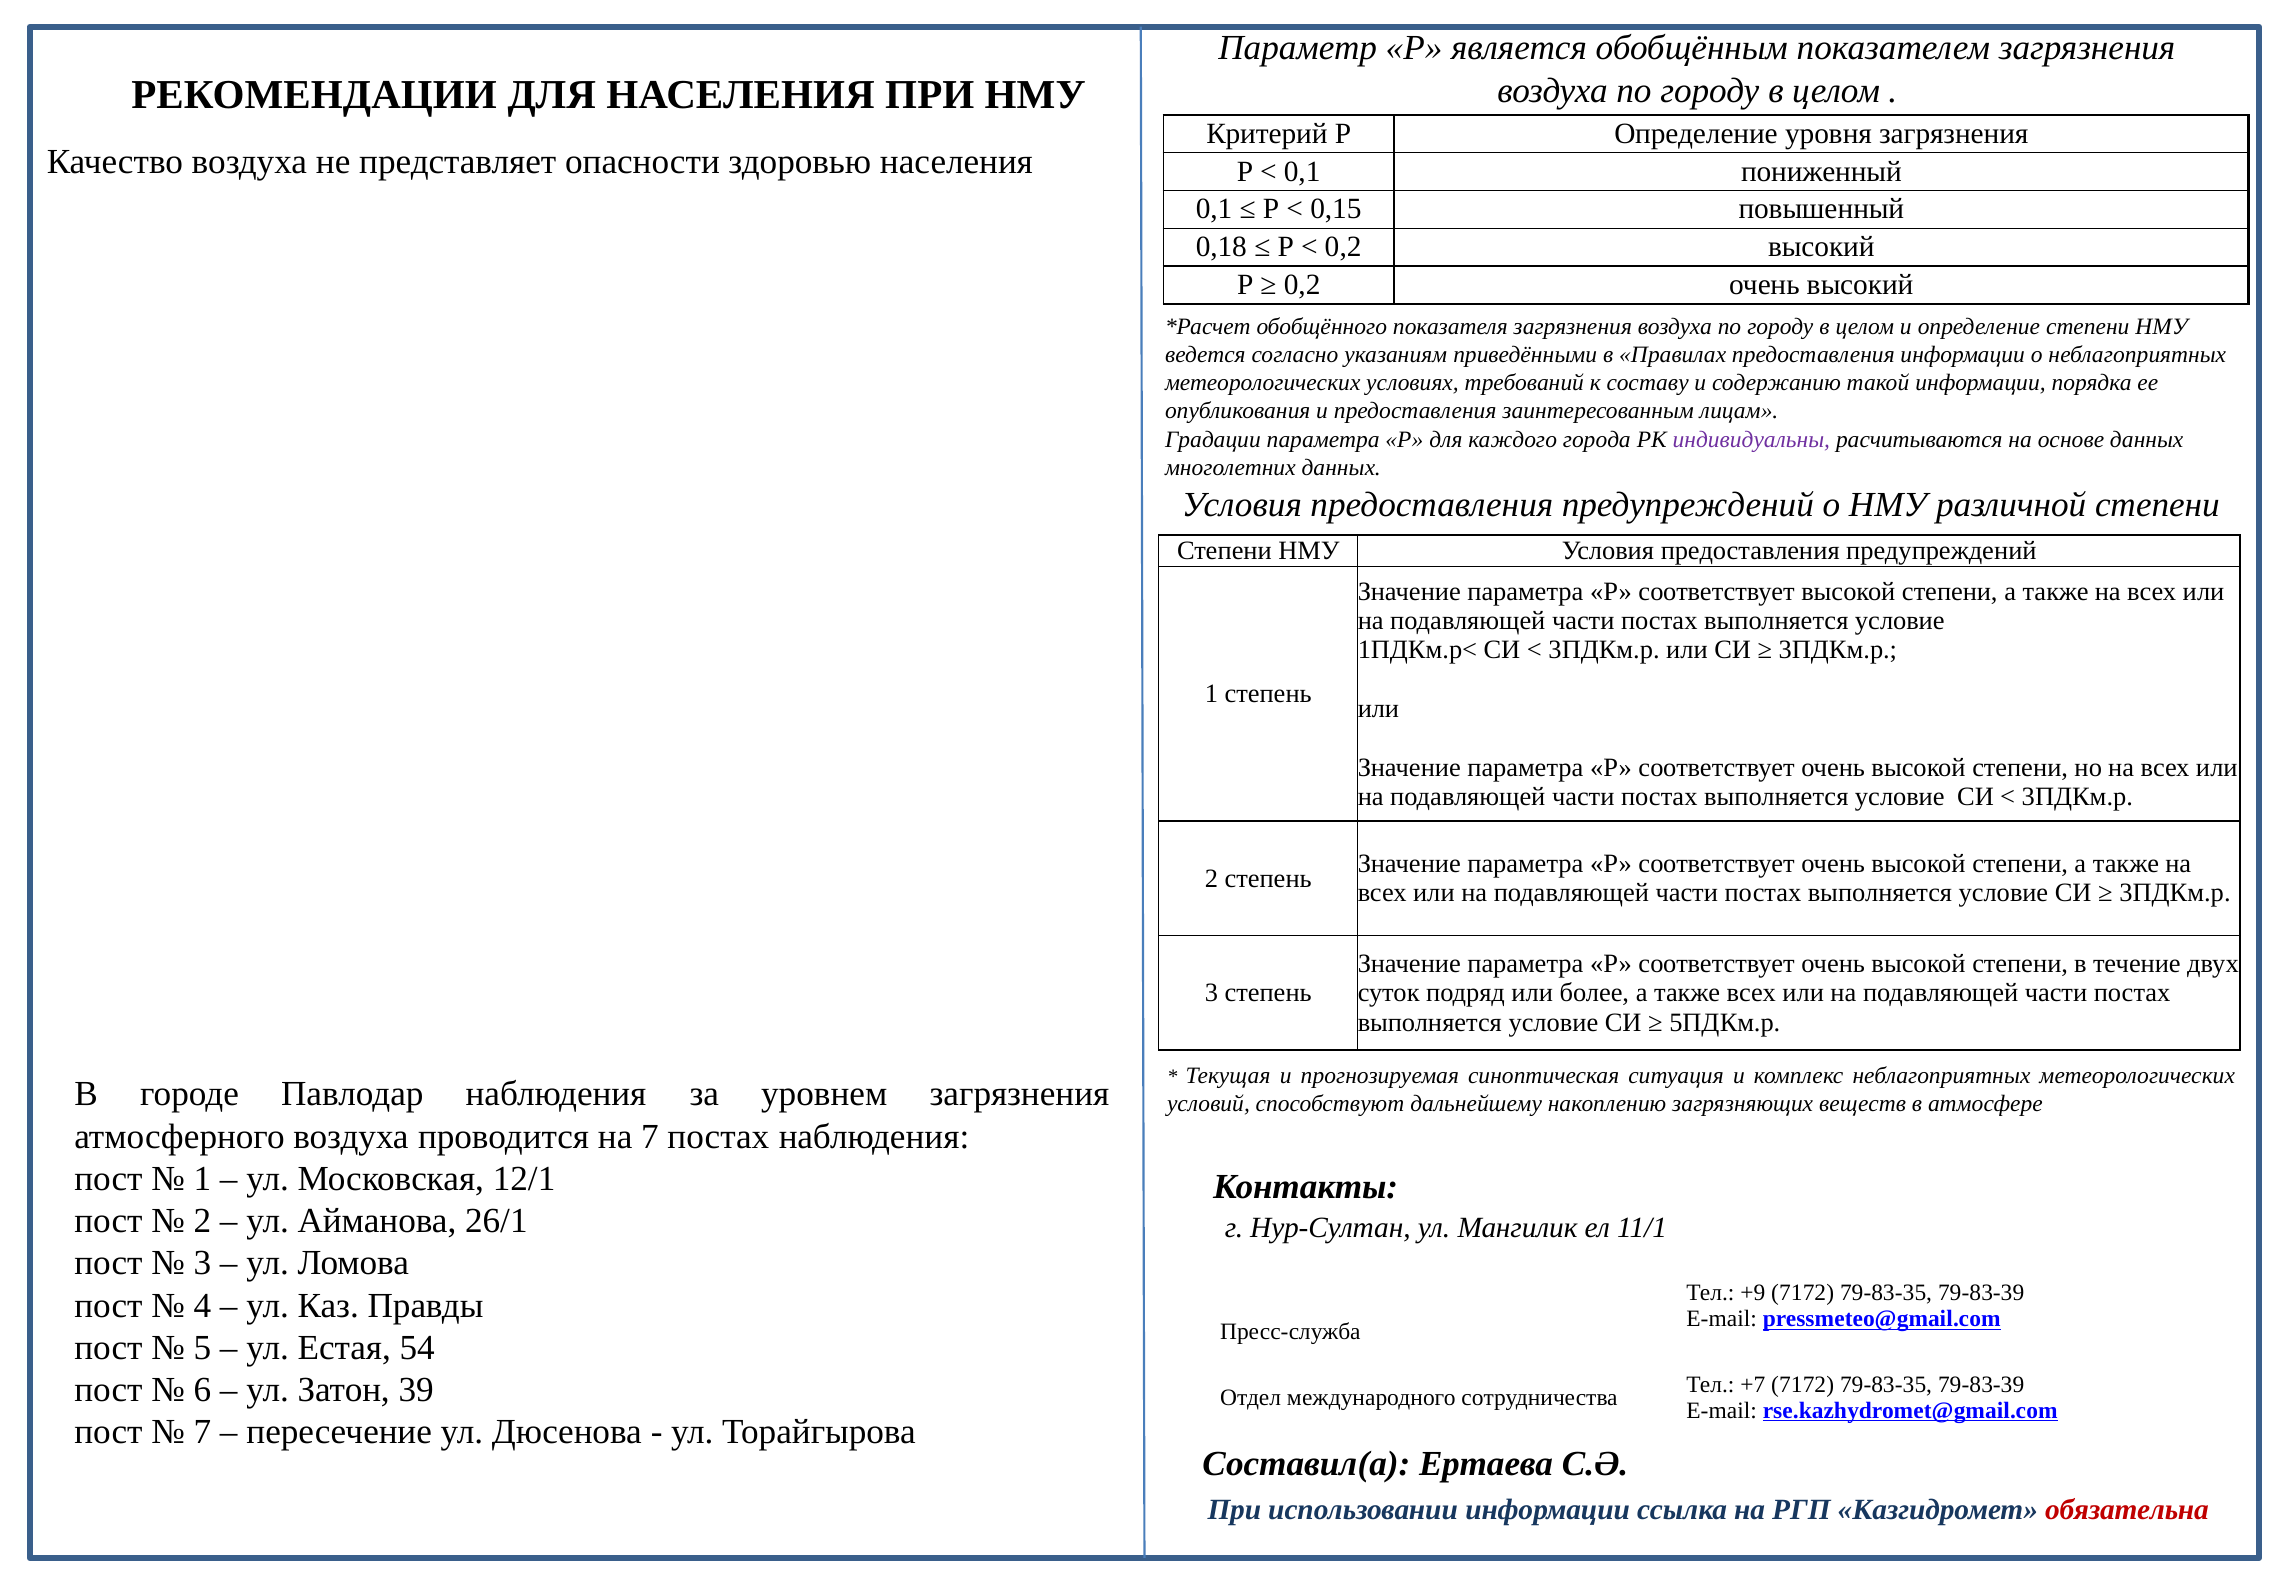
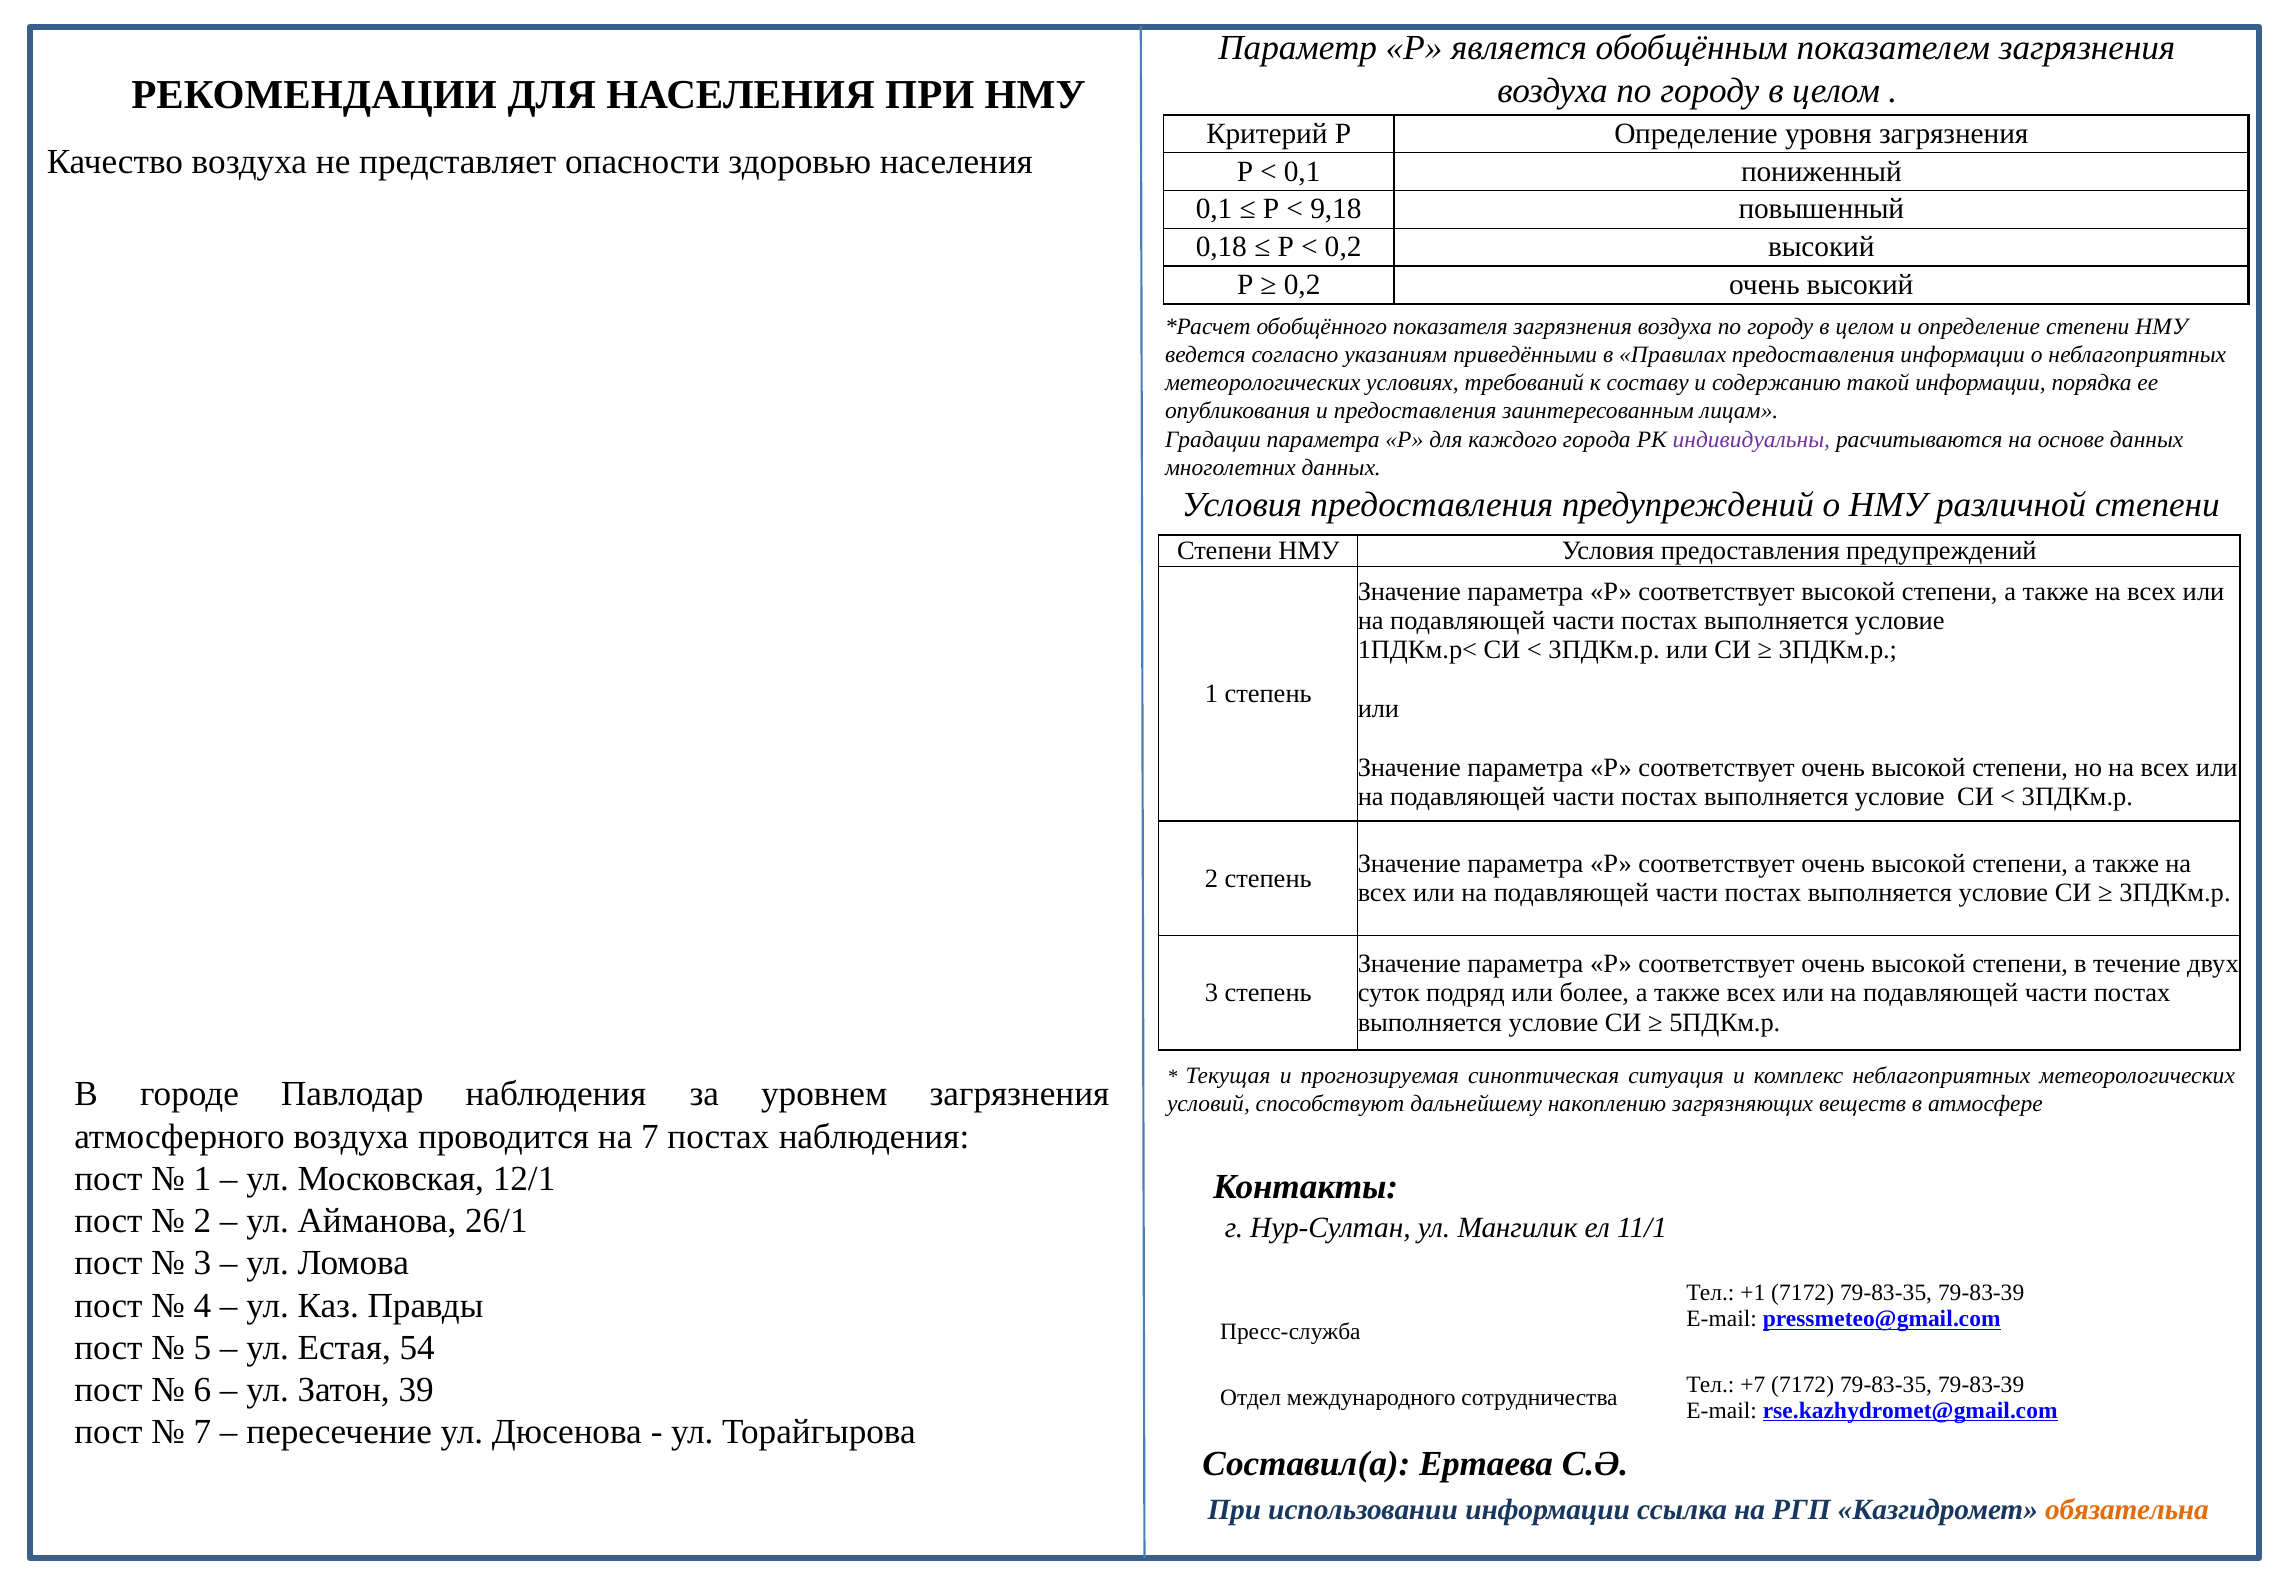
0,15: 0,15 -> 9,18
+9: +9 -> +1
обязательна colour: red -> orange
